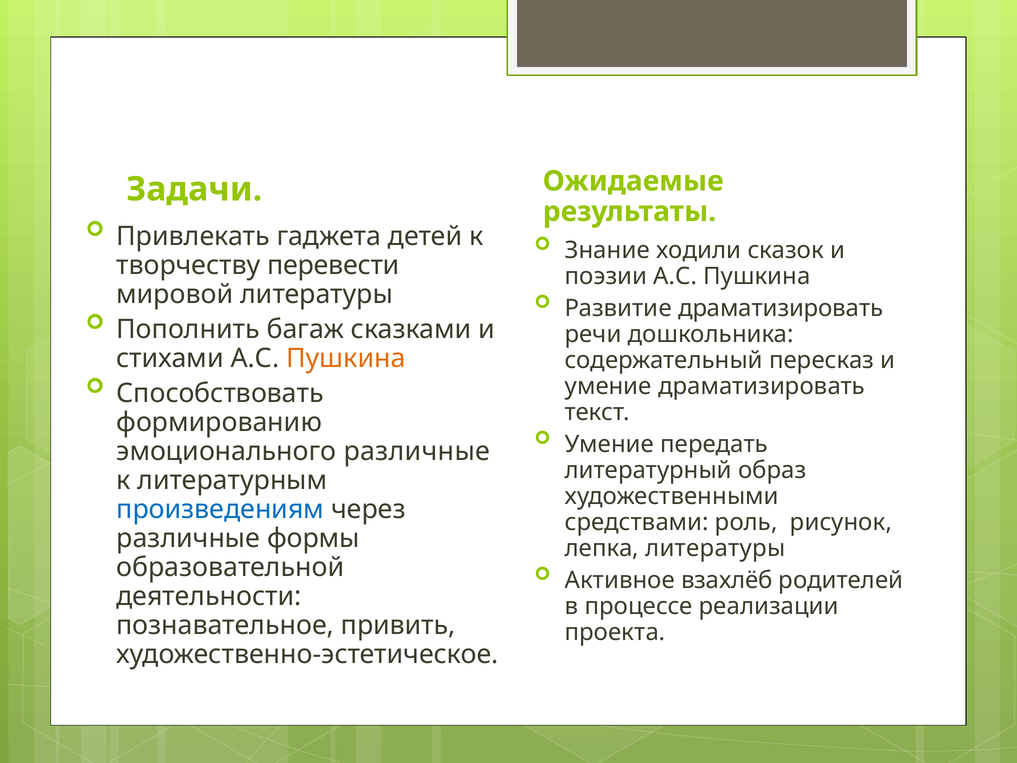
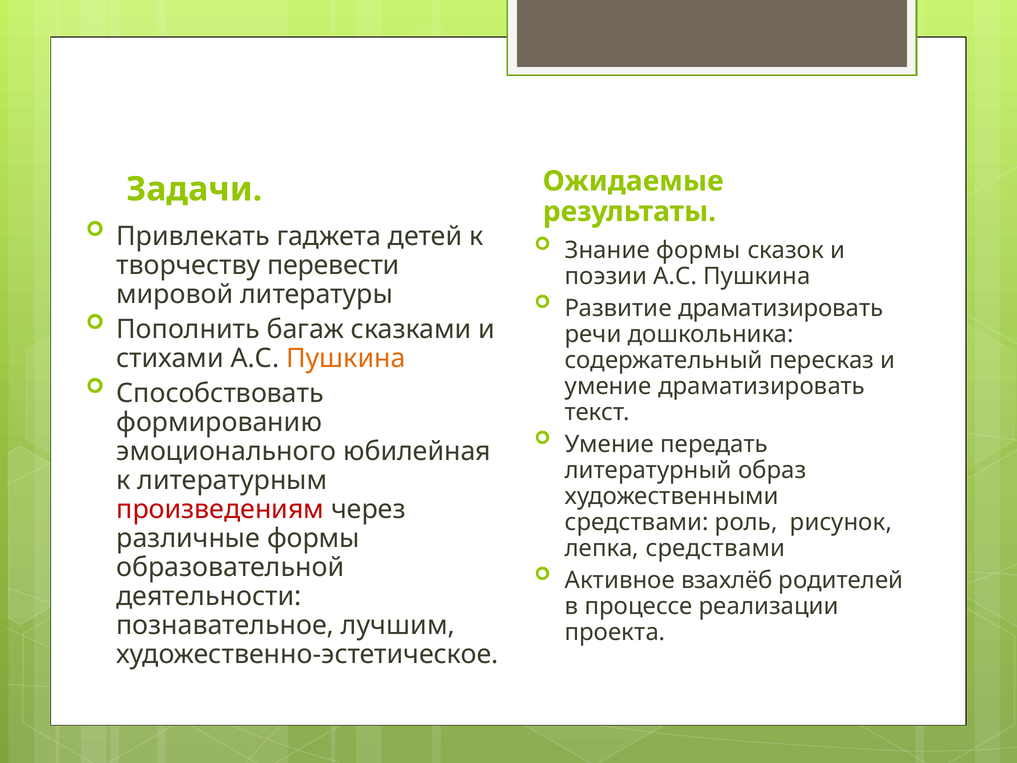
Знание ходили: ходили -> формы
эмоционального различные: различные -> юбилейная
произведениям colour: blue -> red
лепка литературы: литературы -> средствами
привить: привить -> лучшим
